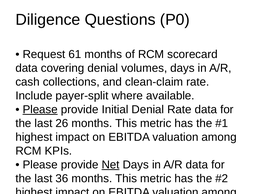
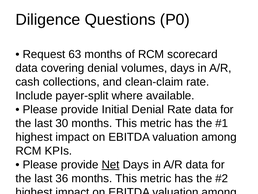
61: 61 -> 63
Please at (40, 109) underline: present -> none
26: 26 -> 30
